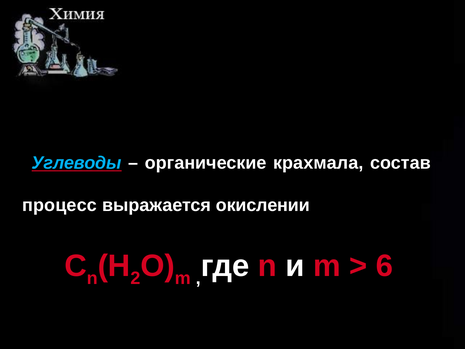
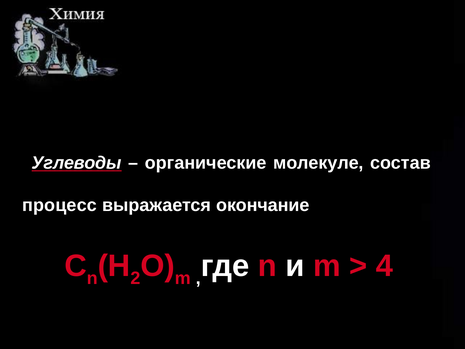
Углеводы colour: light blue -> white
крахмала: крахмала -> молекуле
окислении: окислении -> окончание
6: 6 -> 4
